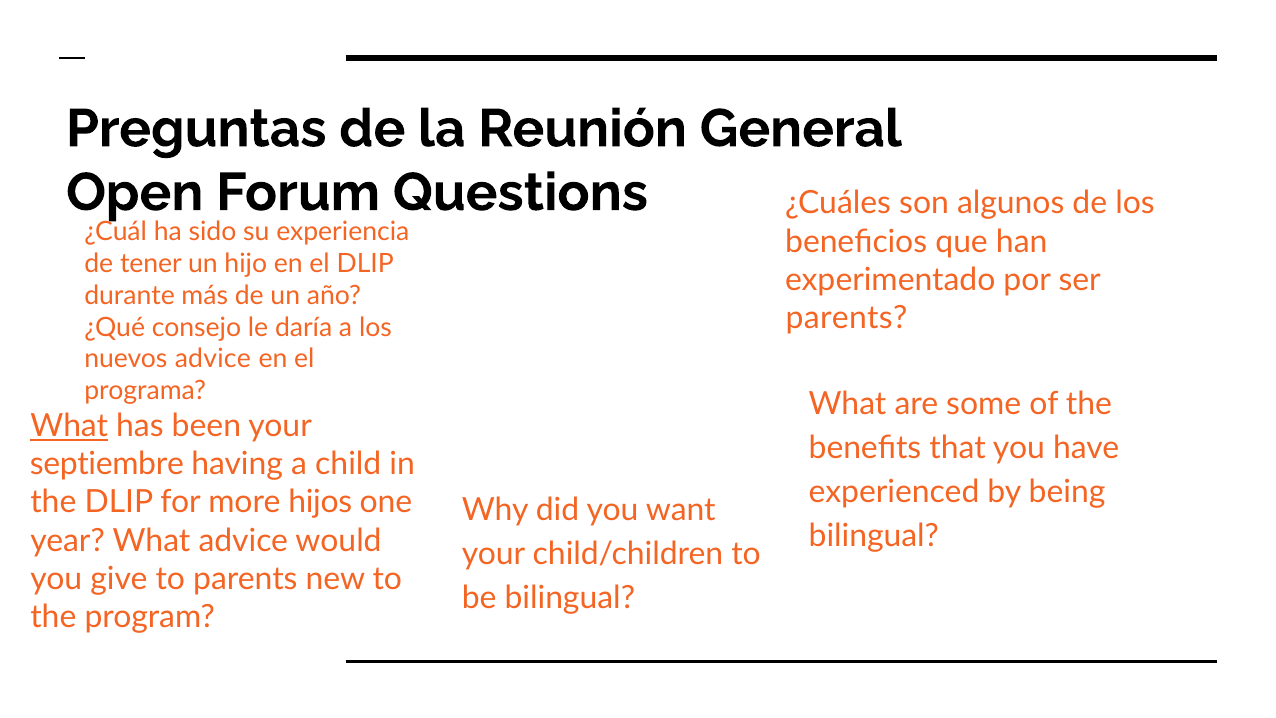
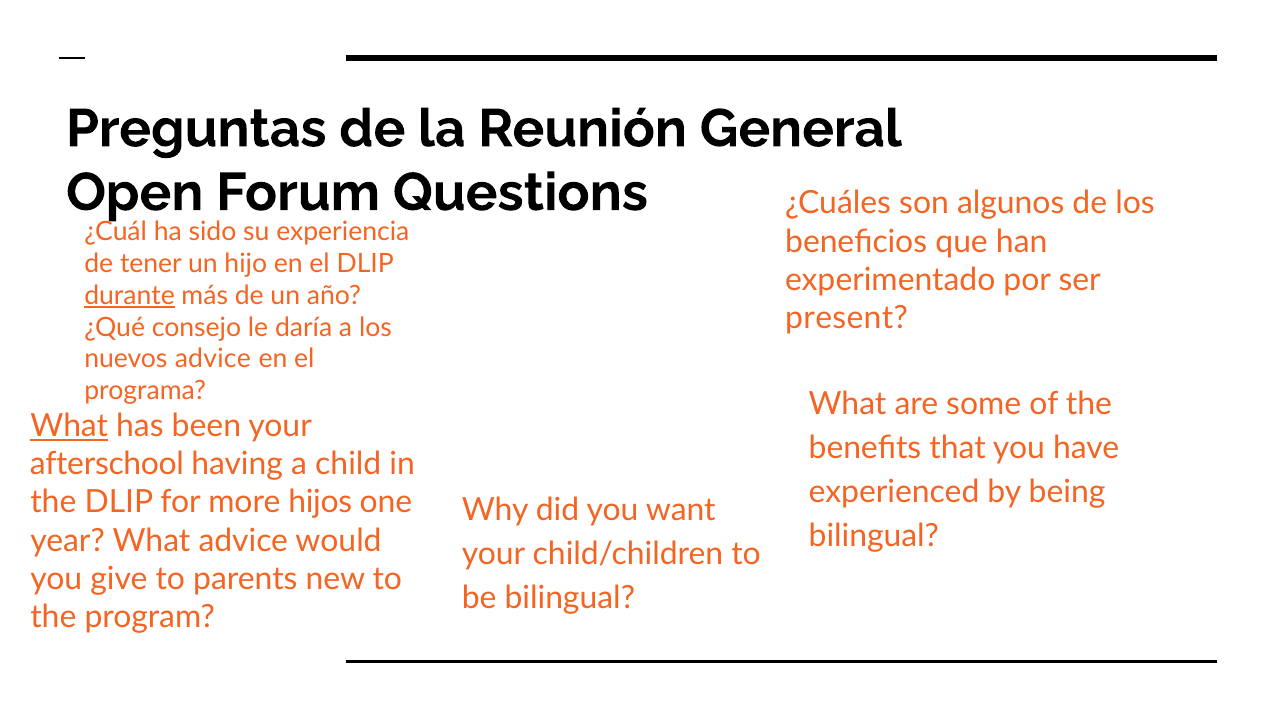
durante underline: none -> present
parents at (847, 318): parents -> present
septiembre: septiembre -> afterschool
